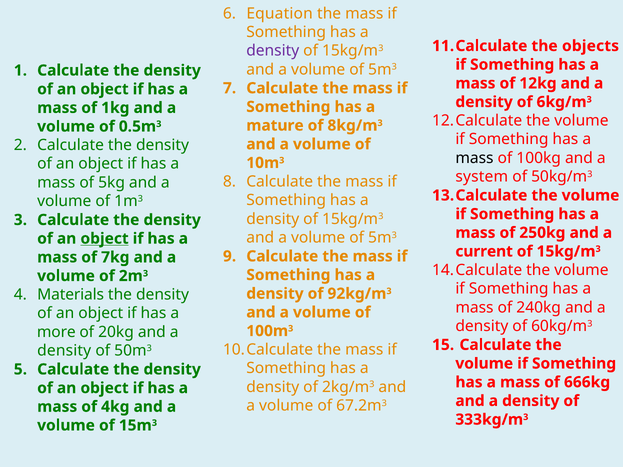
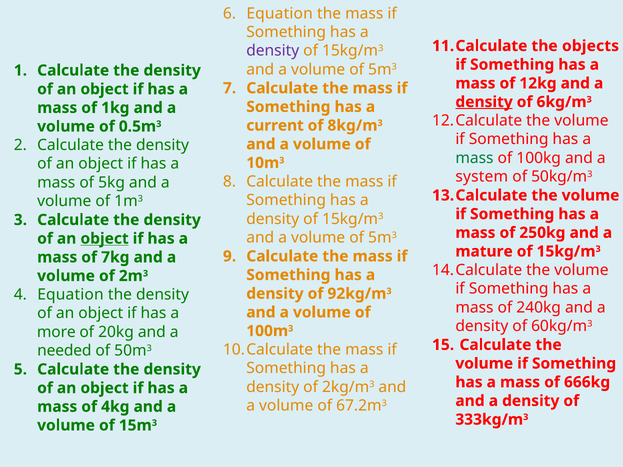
density at (484, 102) underline: none -> present
mature: mature -> current
mass at (474, 158) colour: black -> green
current: current -> mature
Materials at (71, 295): Materials -> Equation
density at (64, 351): density -> needed
